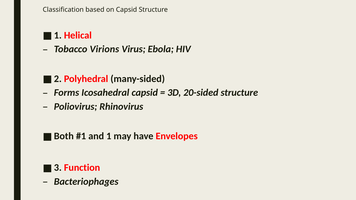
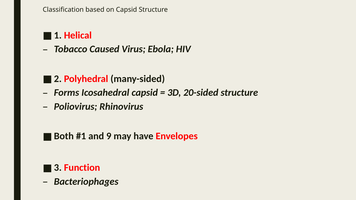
Virions: Virions -> Caused
1: 1 -> 9
